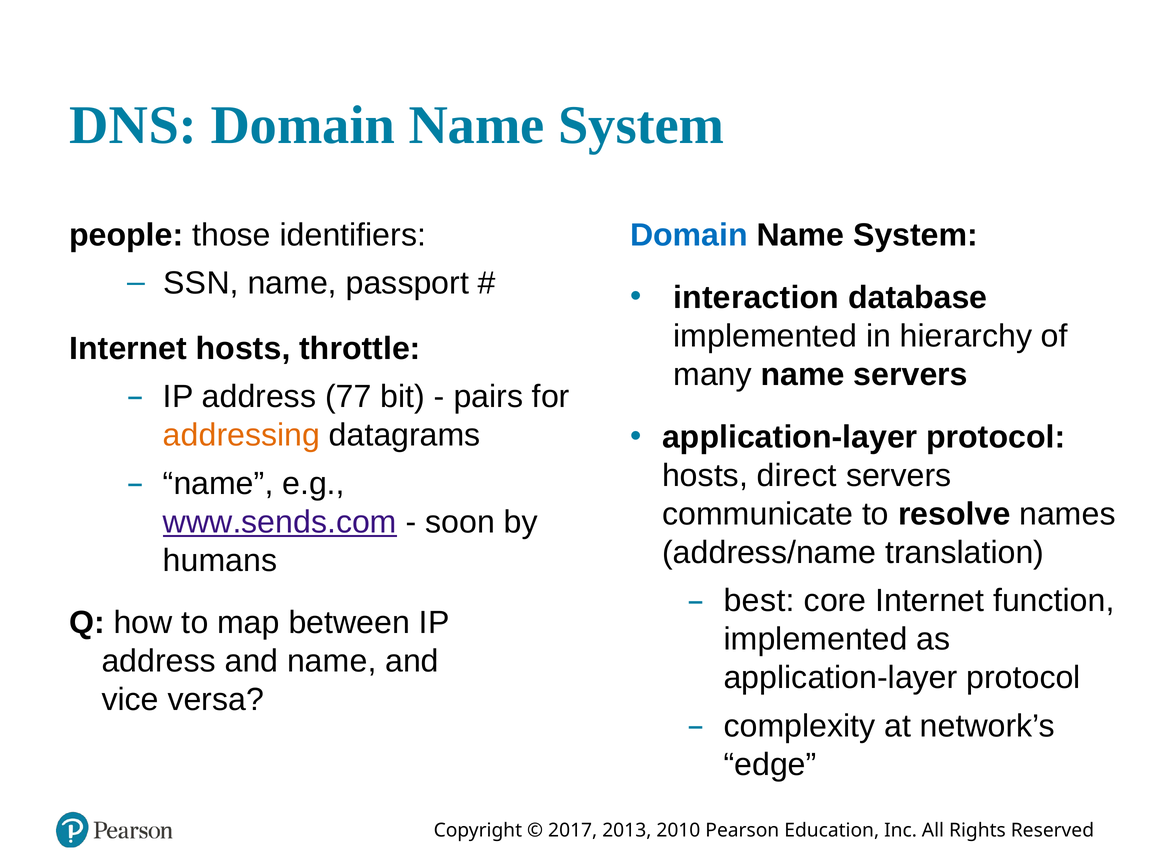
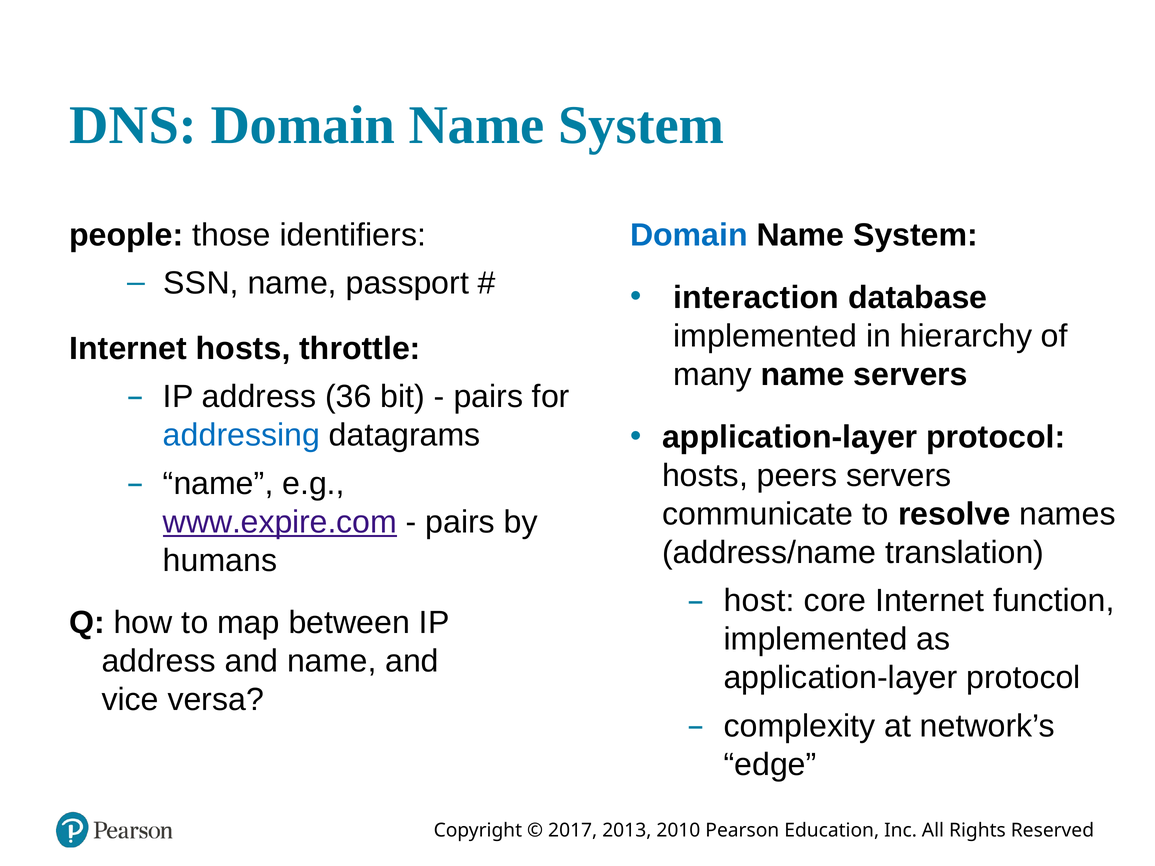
77: 77 -> 36
addressing colour: orange -> blue
direct: direct -> peers
www.sends.com: www.sends.com -> www.expire.com
soon at (460, 522): soon -> pairs
best: best -> host
